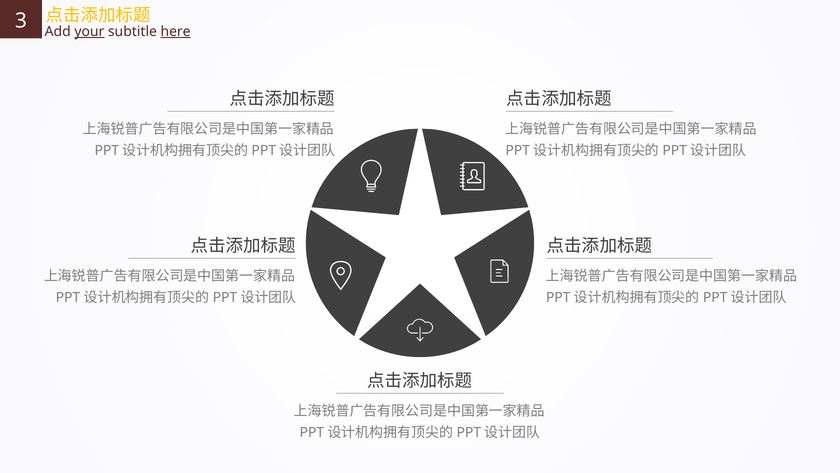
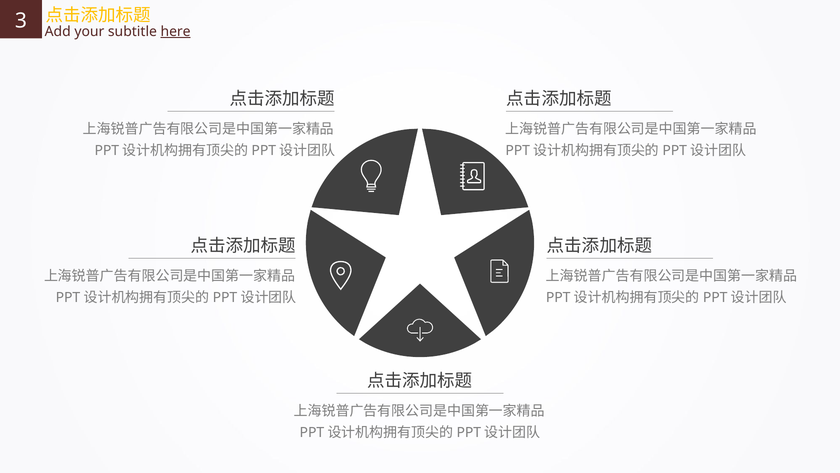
your underline: present -> none
